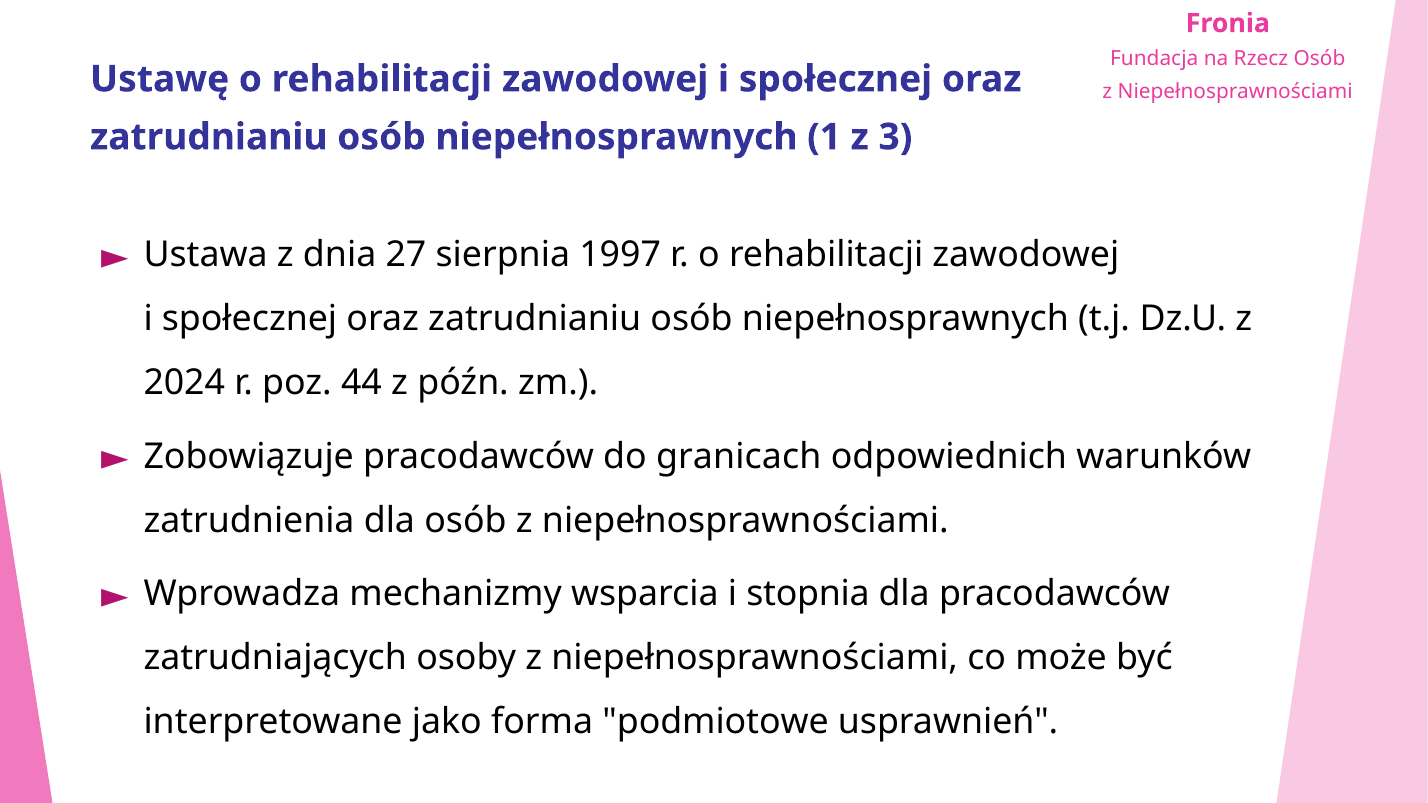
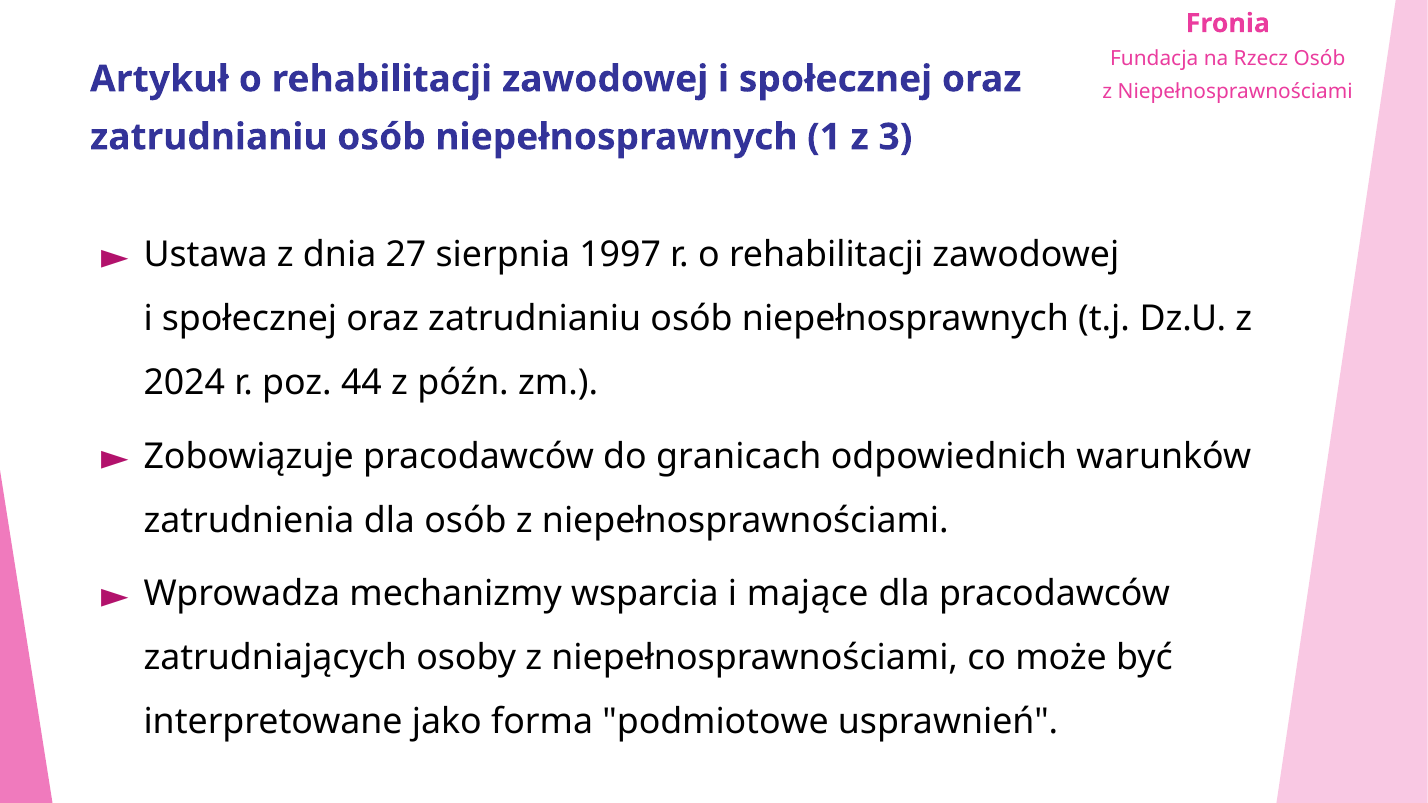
Ustawę: Ustawę -> Artykuł
stopnia: stopnia -> mające
